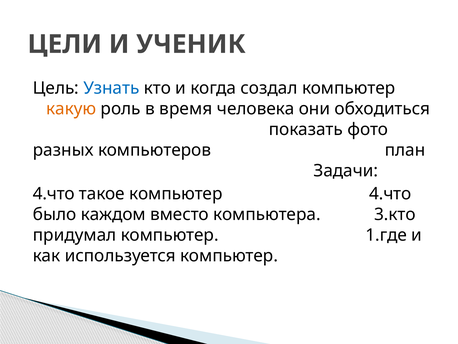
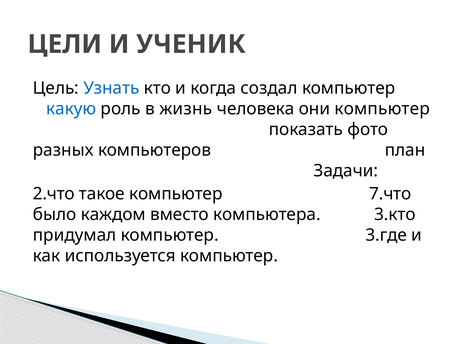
какую colour: orange -> blue
время: время -> жизнь
они обходиться: обходиться -> компьютер
4.что at (54, 194): 4.что -> 2.что
компьютер 4.что: 4.что -> 7.что
1.где: 1.где -> 3.где
